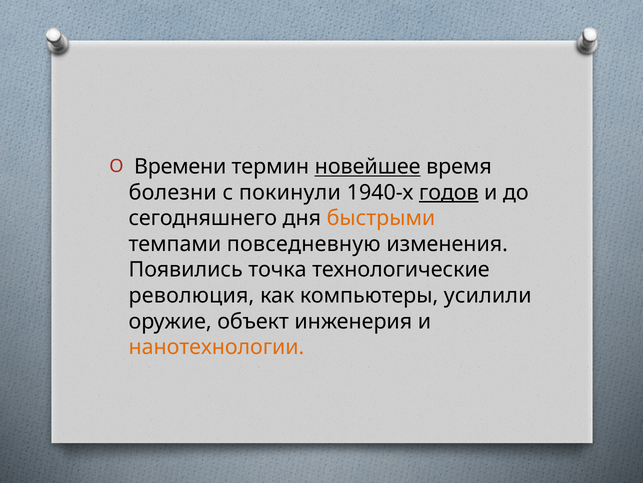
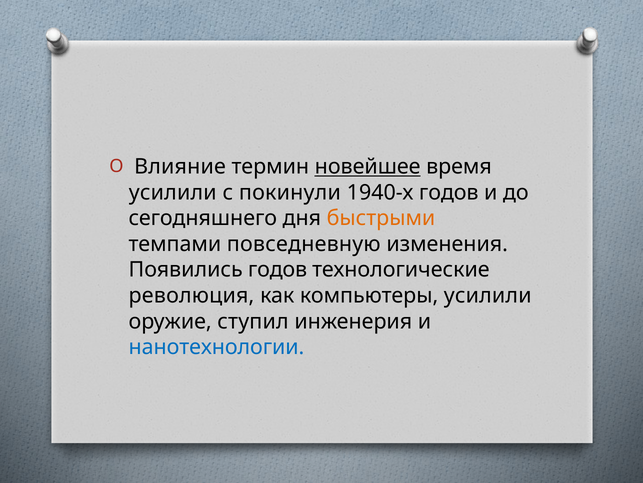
Времени: Времени -> Влияние
болезни at (173, 192): болезни -> усилили
годов at (449, 192) underline: present -> none
Появились точка: точка -> годов
объект: объект -> ступил
нанотехнологии colour: orange -> blue
